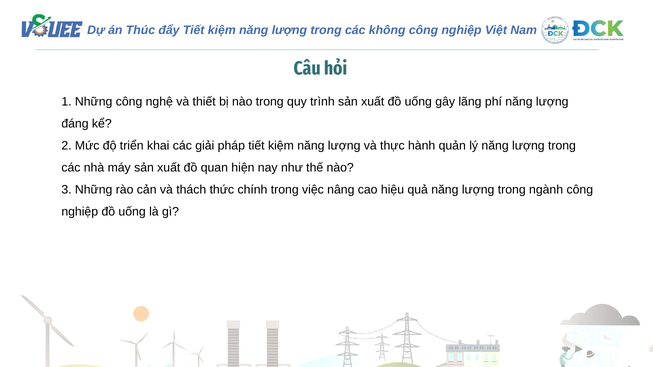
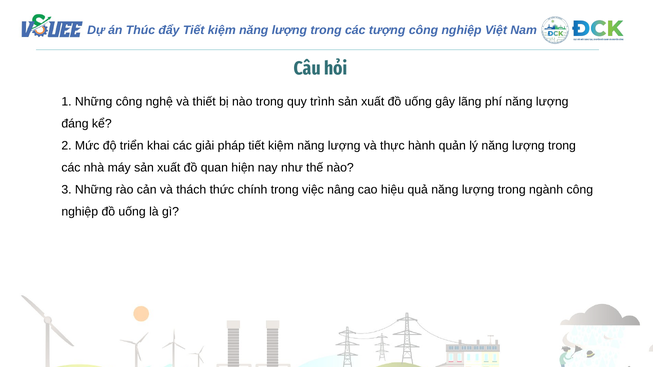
không: không -> tượng
